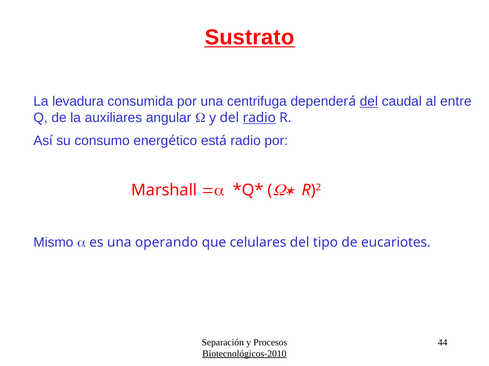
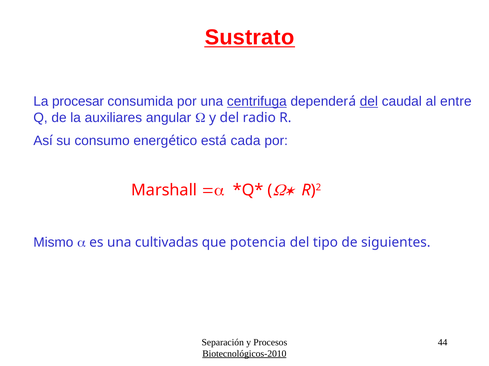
levadura: levadura -> procesar
centrifuga underline: none -> present
radio at (259, 118) underline: present -> none
radio at (246, 141): radio -> cada
operando: operando -> cultivadas
celulares: celulares -> potencia
eucariotes: eucariotes -> siguientes
